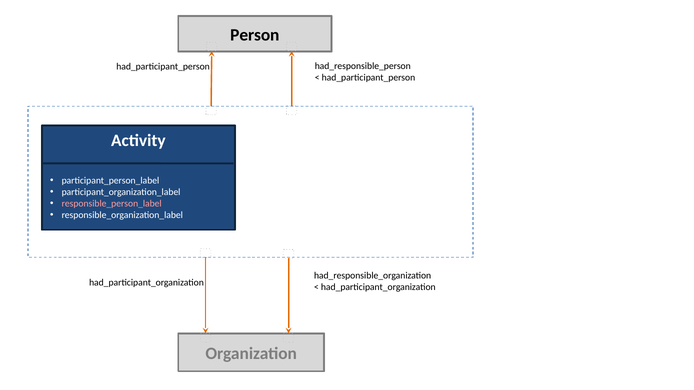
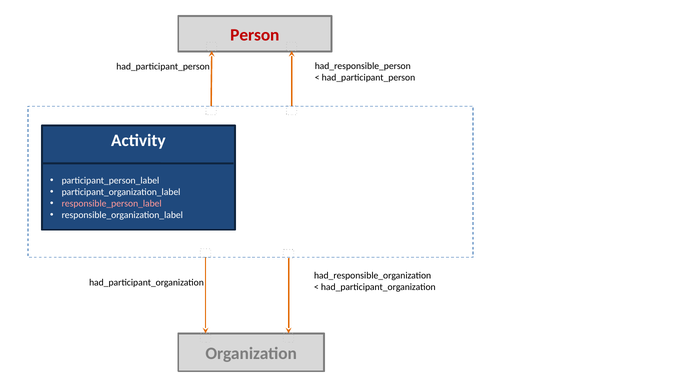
Person colour: black -> red
